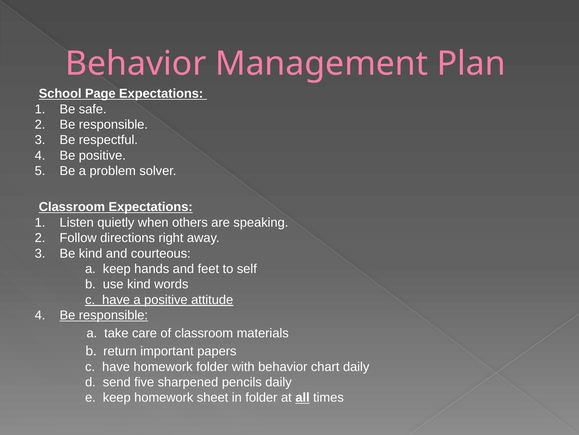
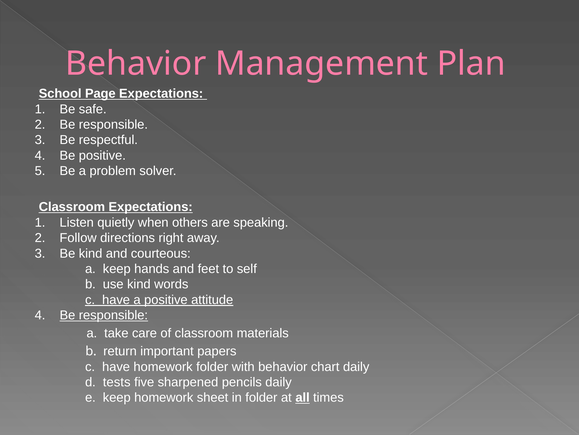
send: send -> tests
